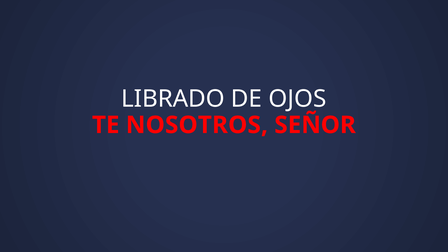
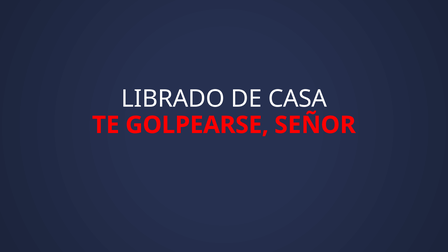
OJOS: OJOS -> CASA
NOSOTROS: NOSOTROS -> GOLPEARSE
